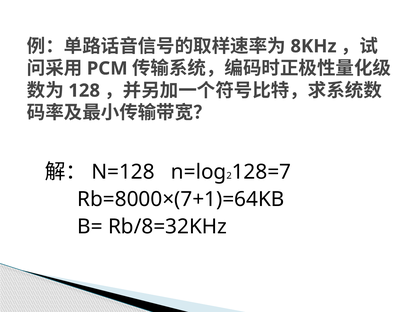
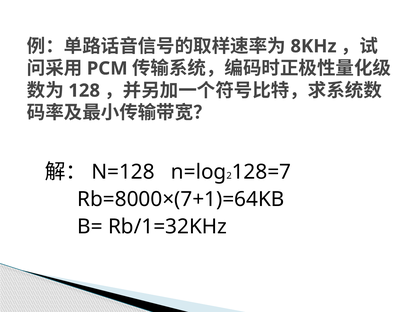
Rb/8=32KHz: Rb/8=32KHz -> Rb/1=32KHz
